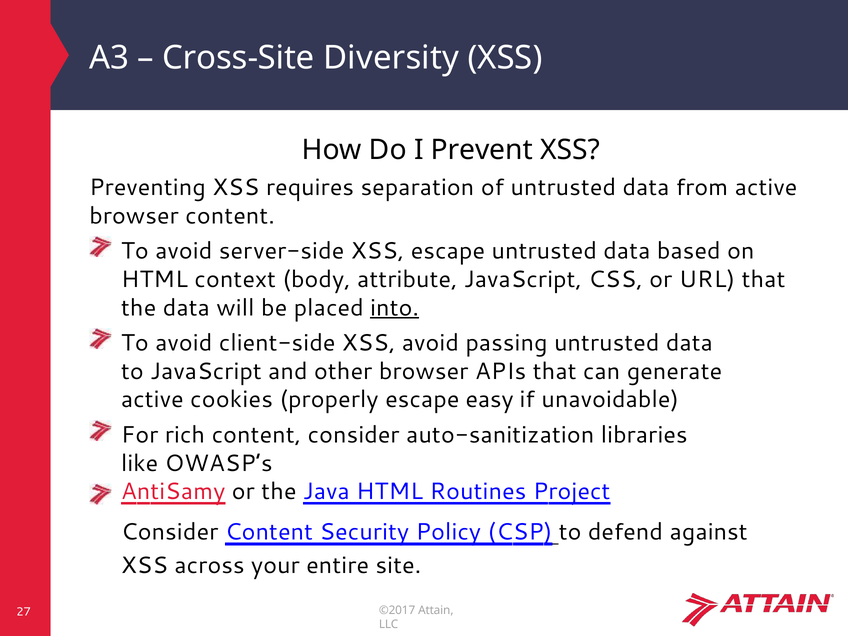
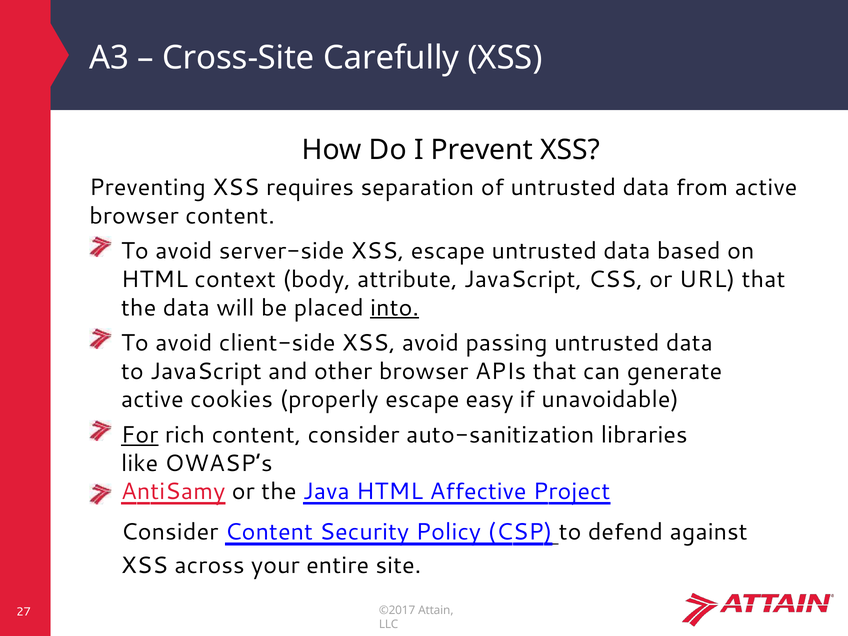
Diversity: Diversity -> Carefully
For underline: none -> present
Routines: Routines -> Affective
